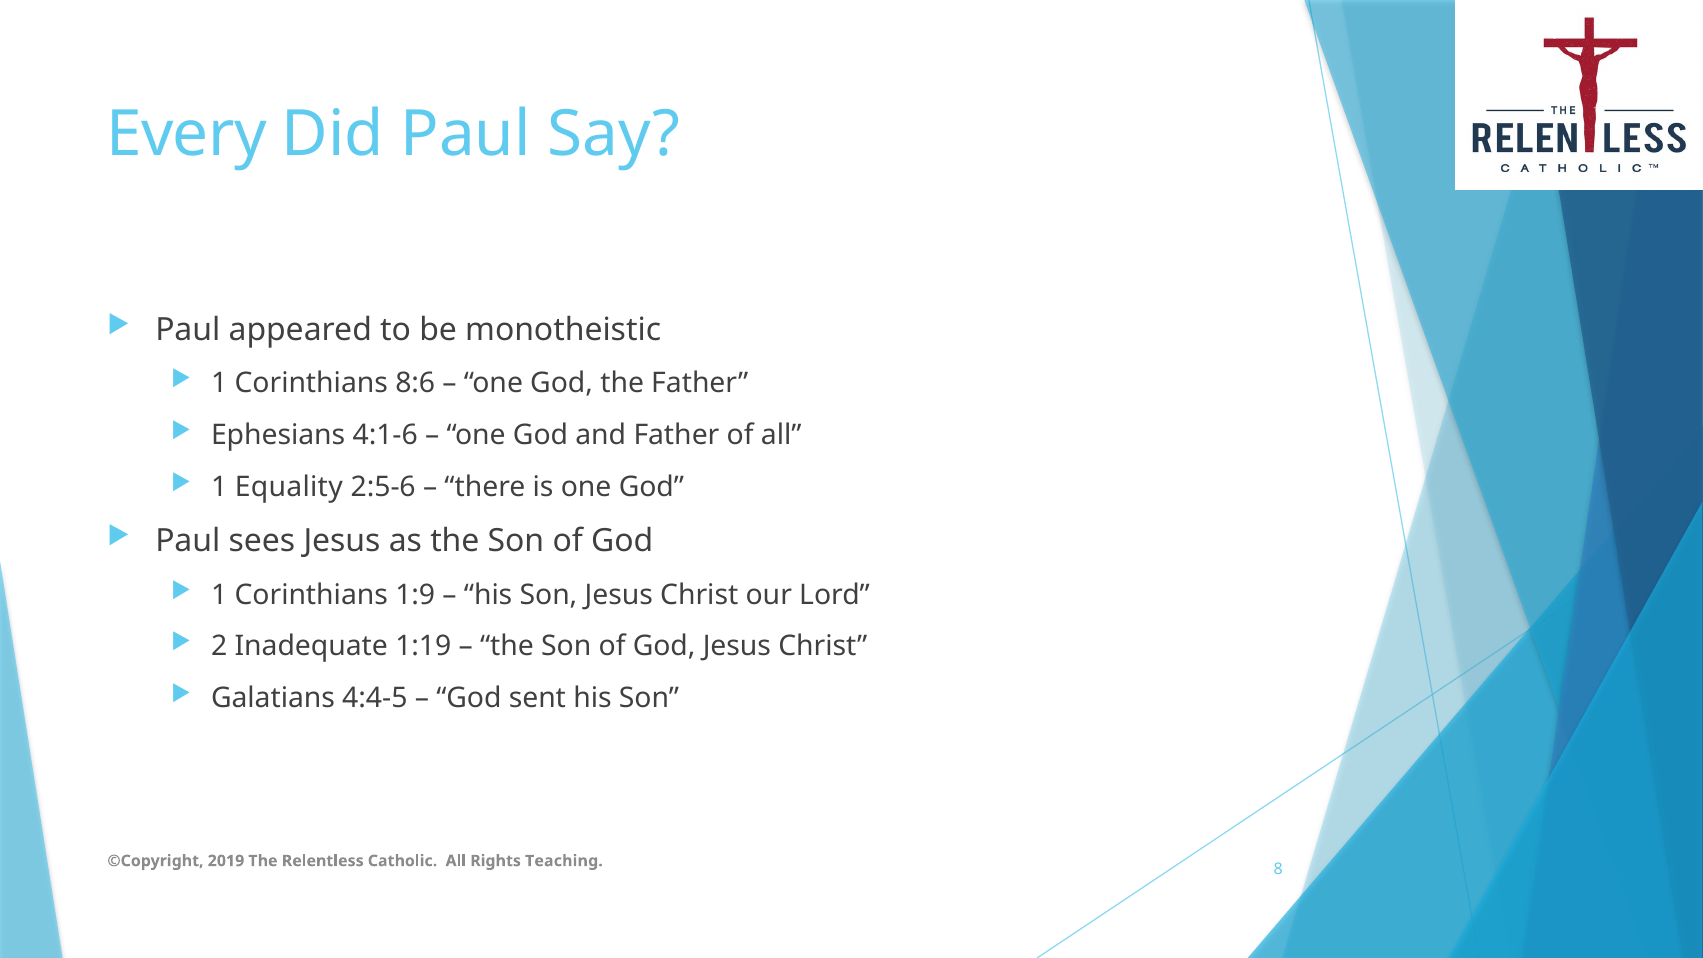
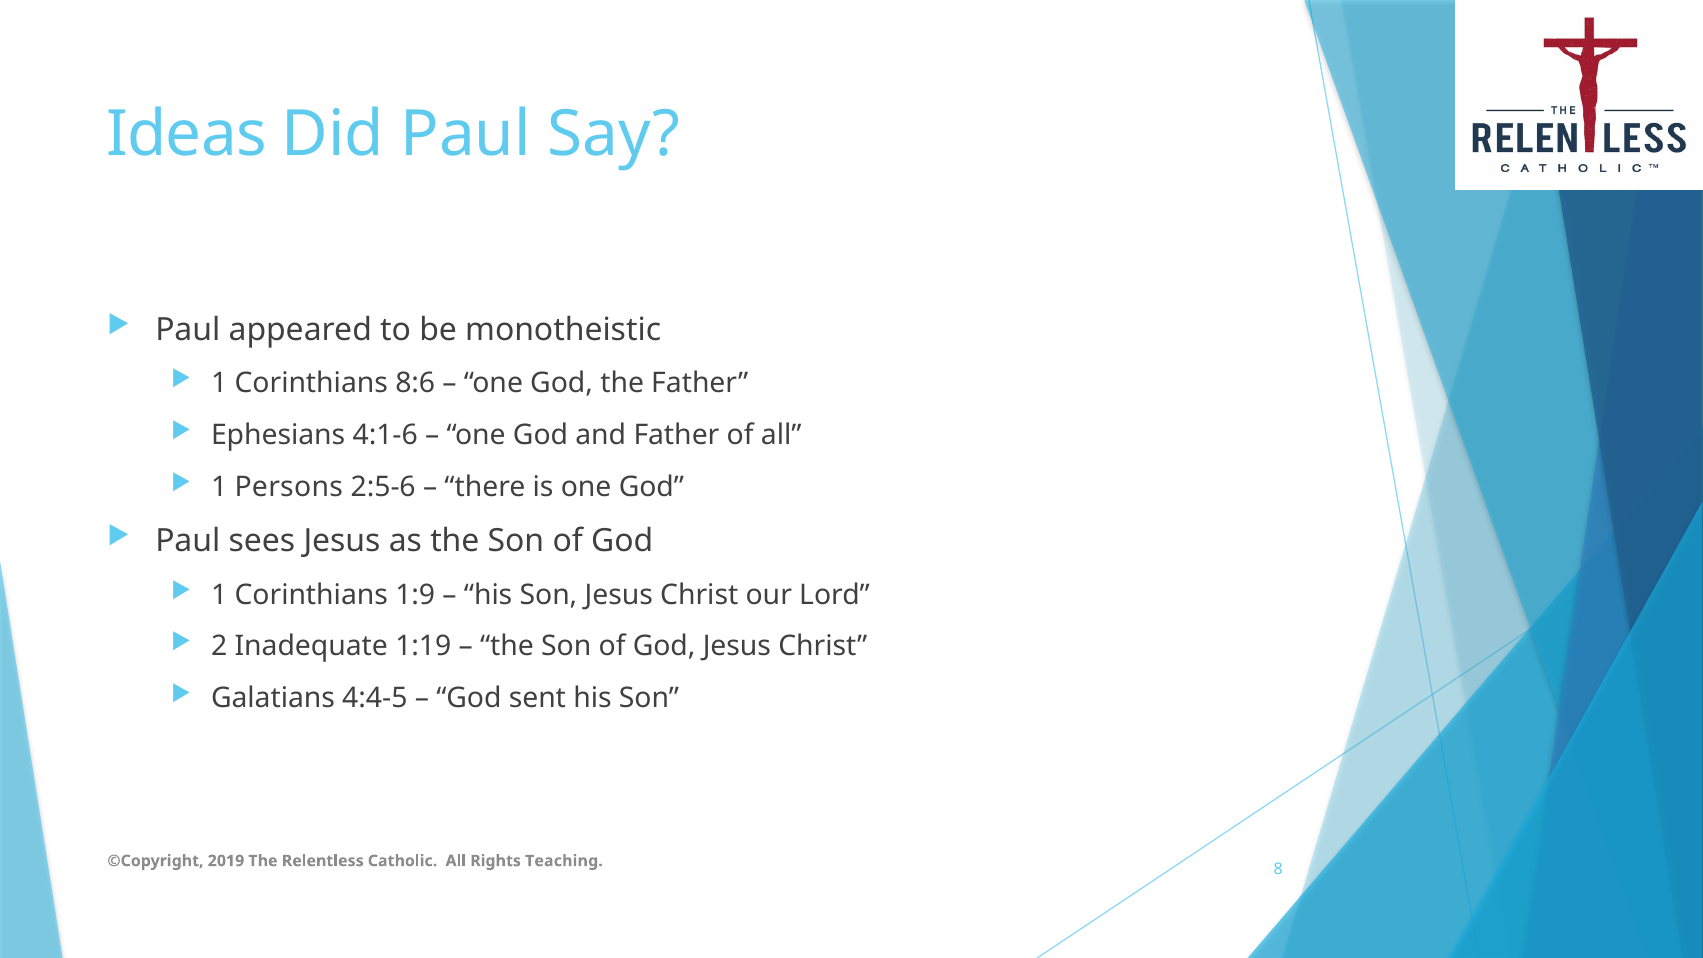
Every: Every -> Ideas
Equality: Equality -> Persons
